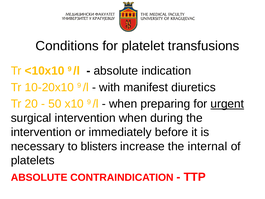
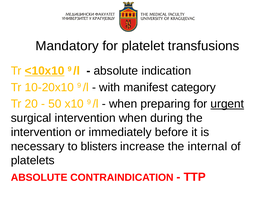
Conditions: Conditions -> Mandatory
<10x10 underline: none -> present
diuretics: diuretics -> category
